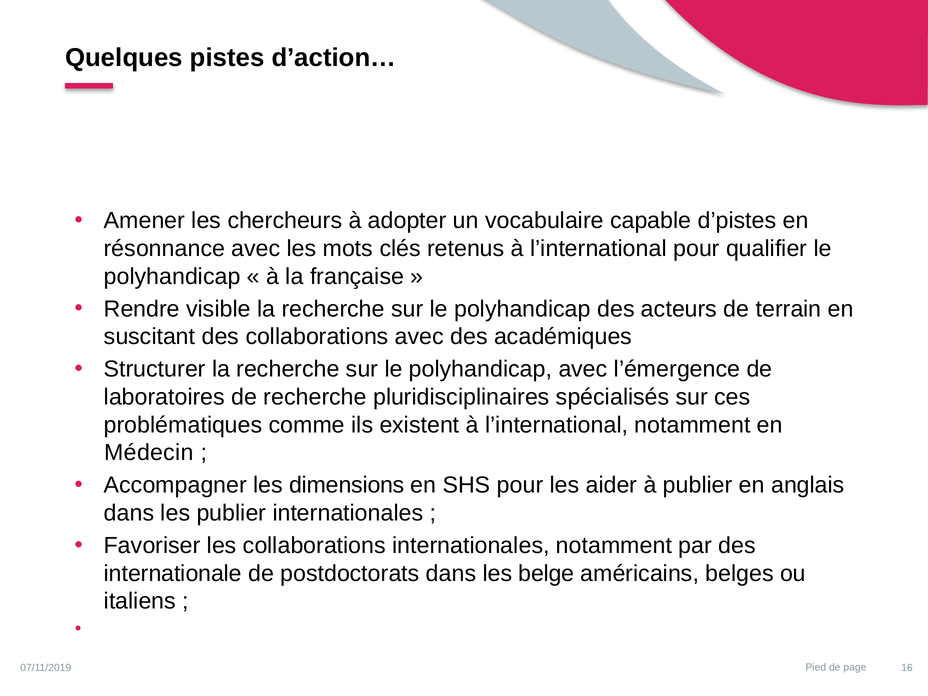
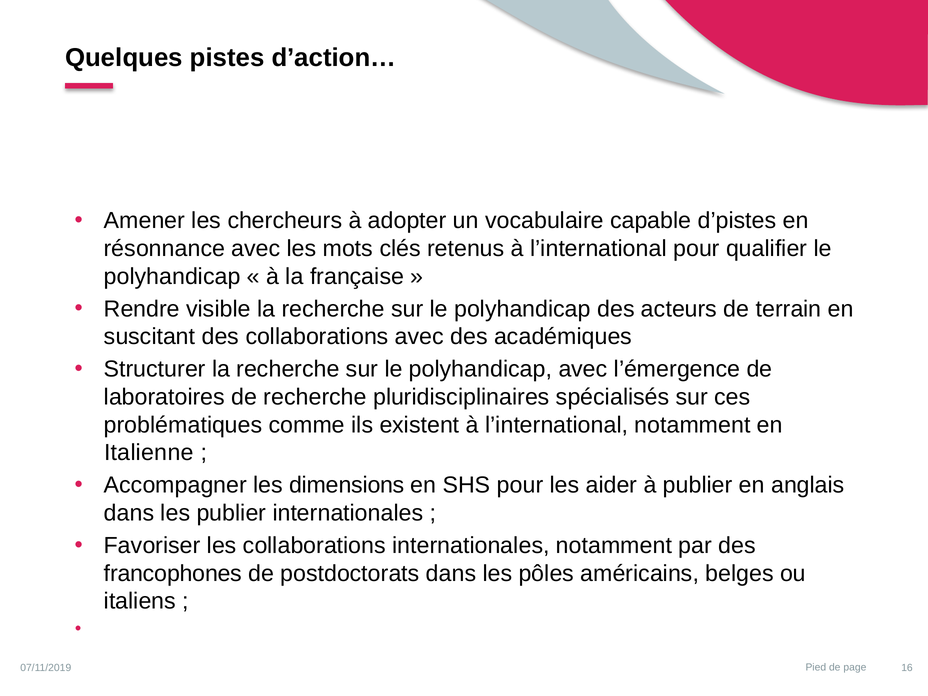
Médecin: Médecin -> Italienne
internationale: internationale -> francophones
belge: belge -> pôles
